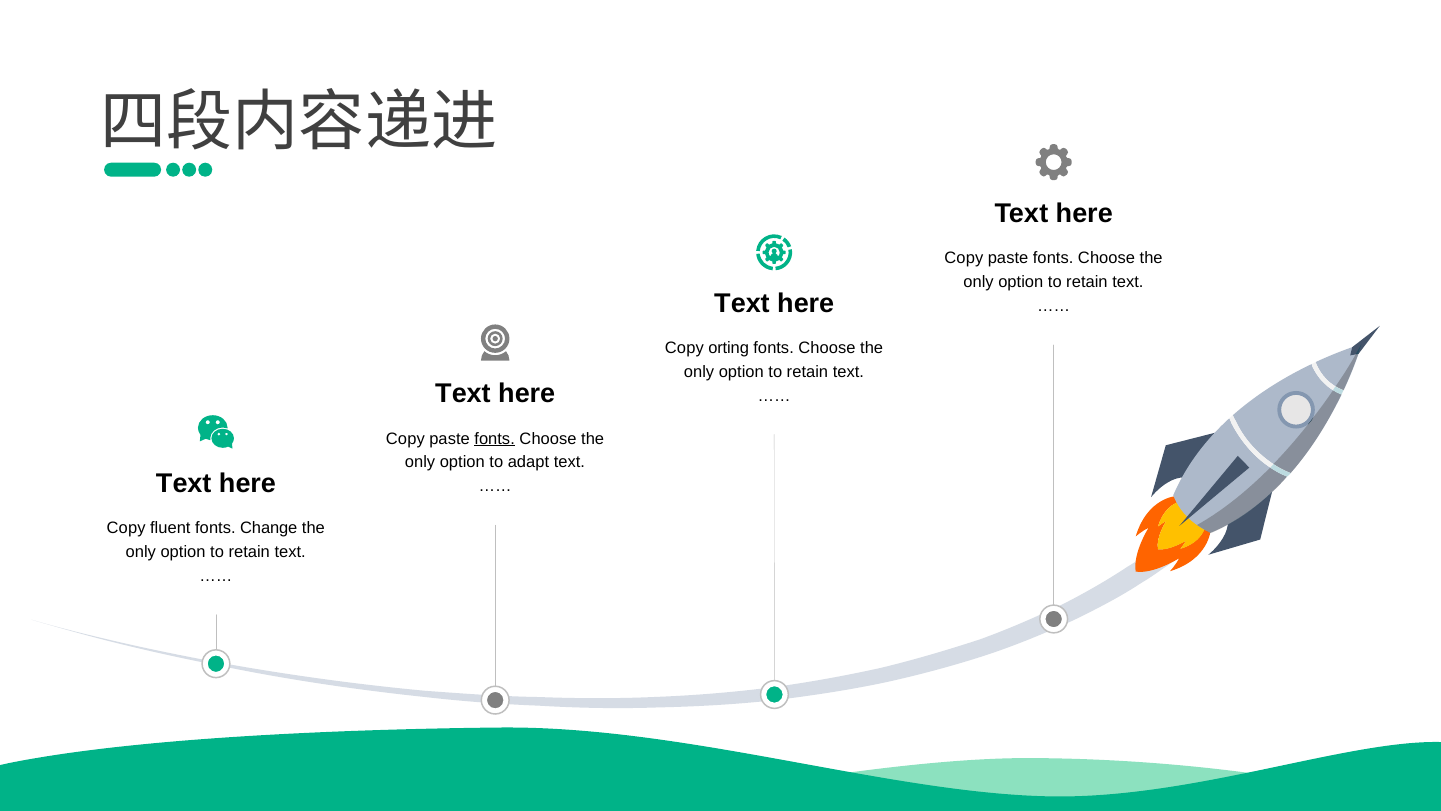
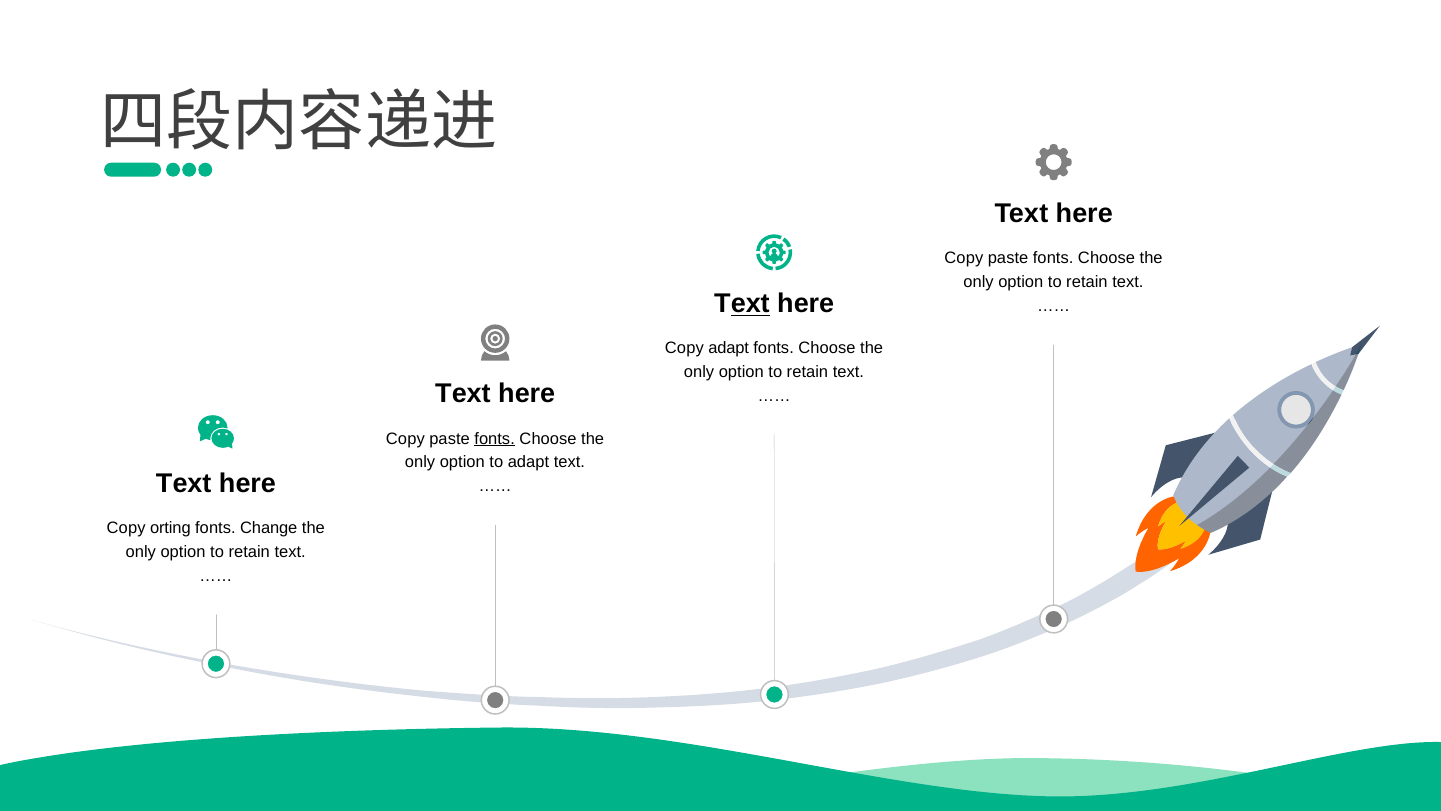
ext at (750, 304) underline: none -> present
py orting: orting -> adapt
fluent: fluent -> orting
